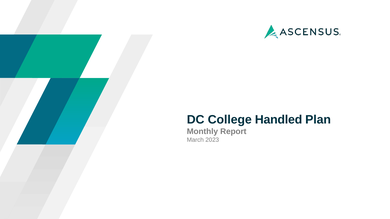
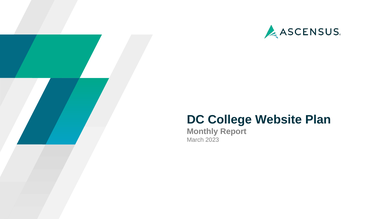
Handled: Handled -> Website
